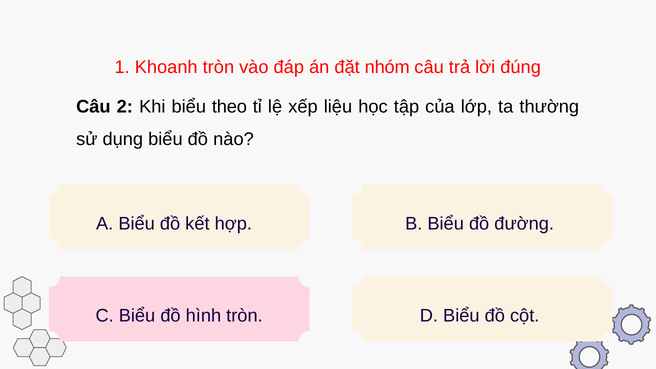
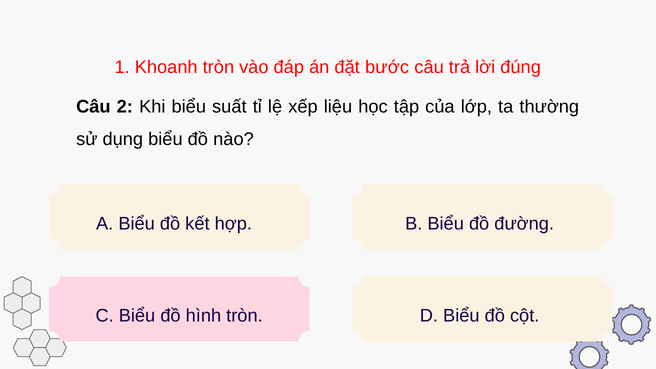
nhóm: nhóm -> bước
theo: theo -> suất
